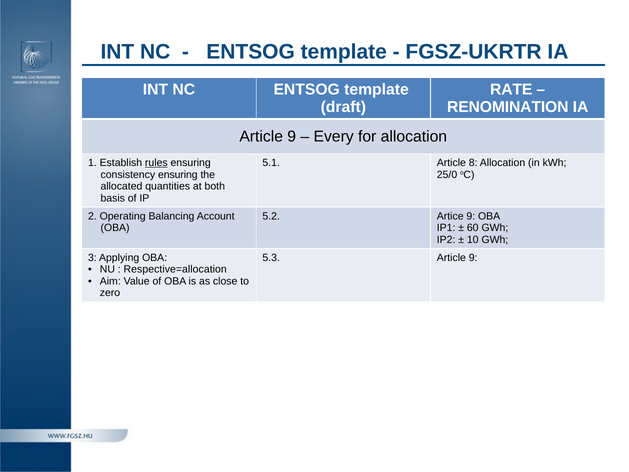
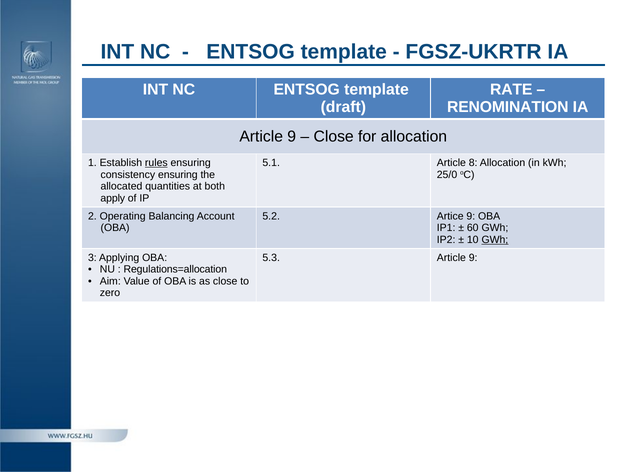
Every at (334, 136): Every -> Close
basis: basis -> apply
GWh at (495, 240) underline: none -> present
Respective=allocation: Respective=allocation -> Regulations=allocation
